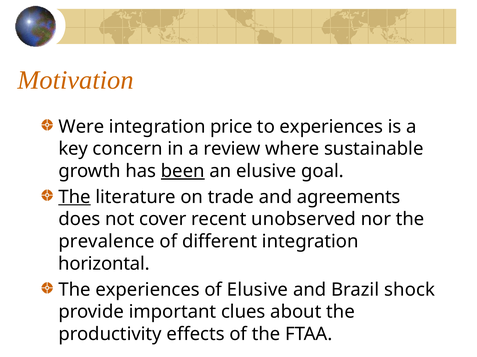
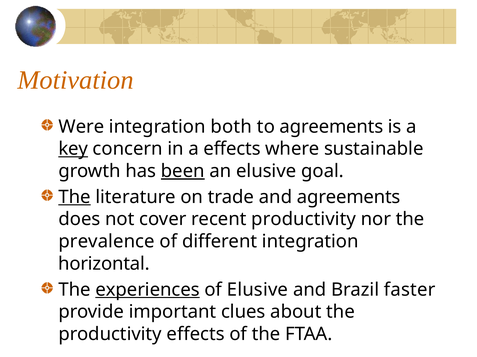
price: price -> both
to experiences: experiences -> agreements
key underline: none -> present
a review: review -> effects
recent unobserved: unobserved -> productivity
experiences at (148, 290) underline: none -> present
shock: shock -> faster
